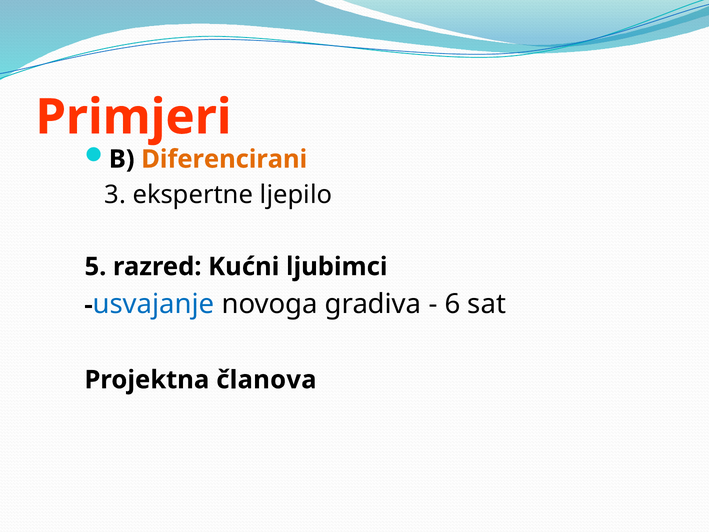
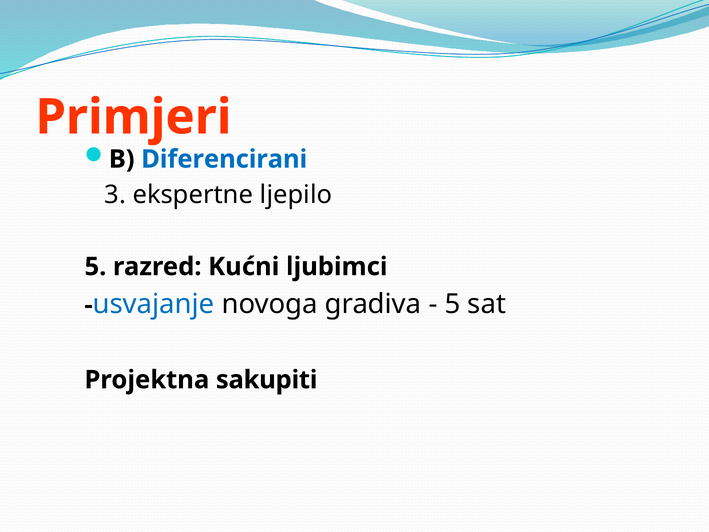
Diferencirani colour: orange -> blue
6 at (452, 304): 6 -> 5
članova: članova -> sakupiti
